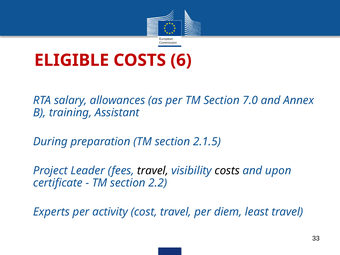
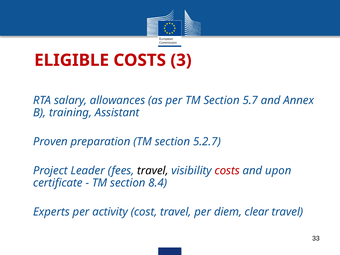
6: 6 -> 3
7.0: 7.0 -> 5.7
During: During -> Proven
2.1.5: 2.1.5 -> 5.2.7
costs at (227, 171) colour: black -> red
2.2: 2.2 -> 8.4
least: least -> clear
